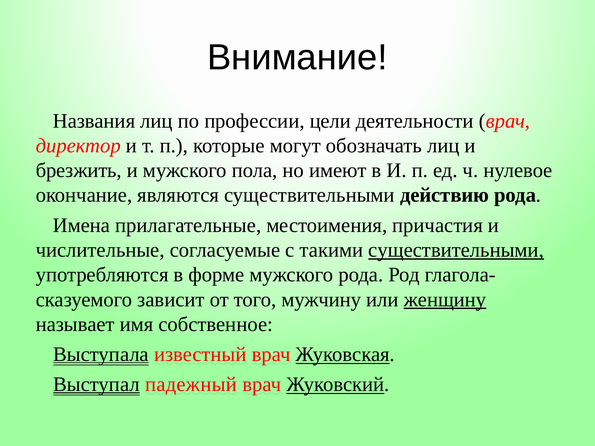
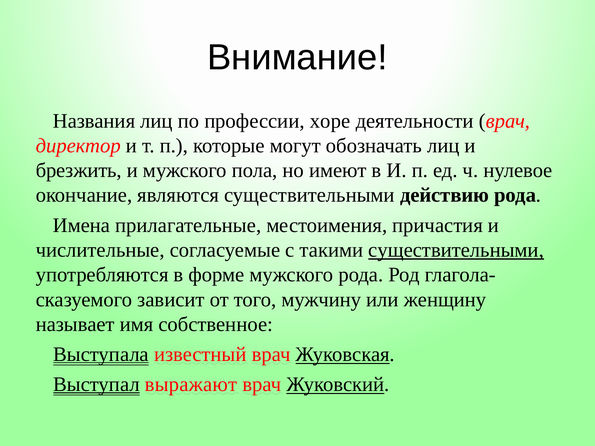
цели: цели -> хоре
женщину underline: present -> none
падежный: падежный -> выражают
